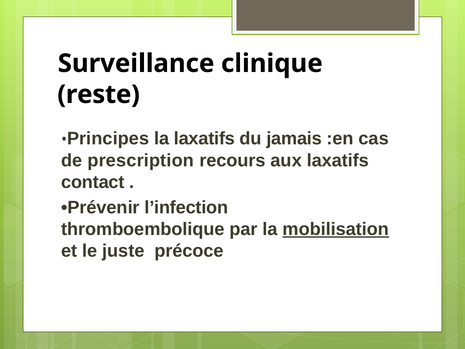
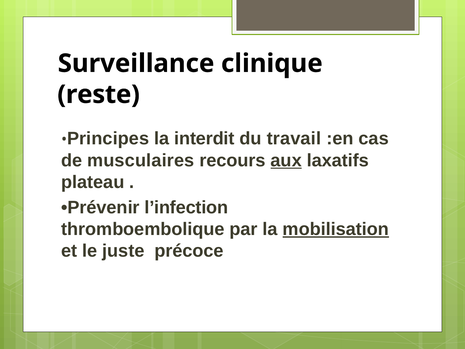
la laxatifs: laxatifs -> interdit
jamais: jamais -> travail
prescription: prescription -> musculaires
aux underline: none -> present
contact: contact -> plateau
